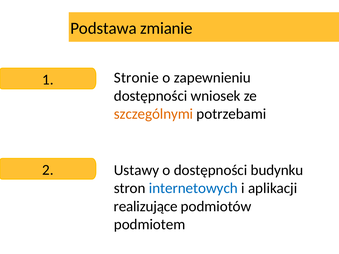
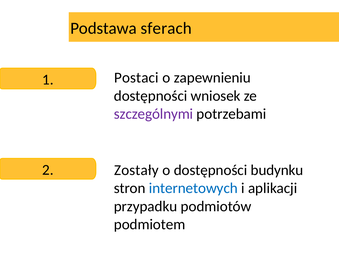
zmianie: zmianie -> sferach
Stronie: Stronie -> Postaci
szczególnymi colour: orange -> purple
Ustawy: Ustawy -> Zostały
realizujące: realizujące -> przypadku
